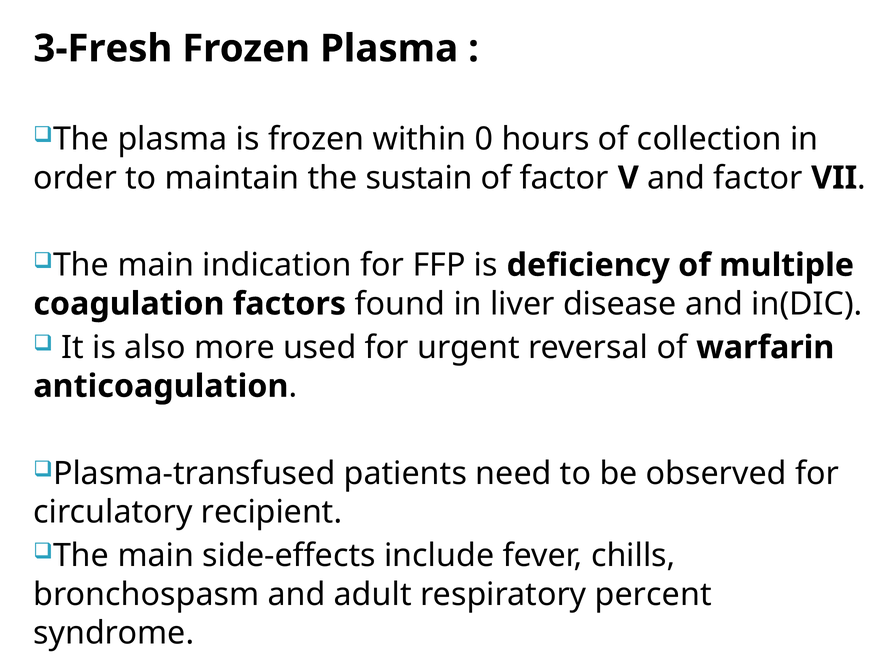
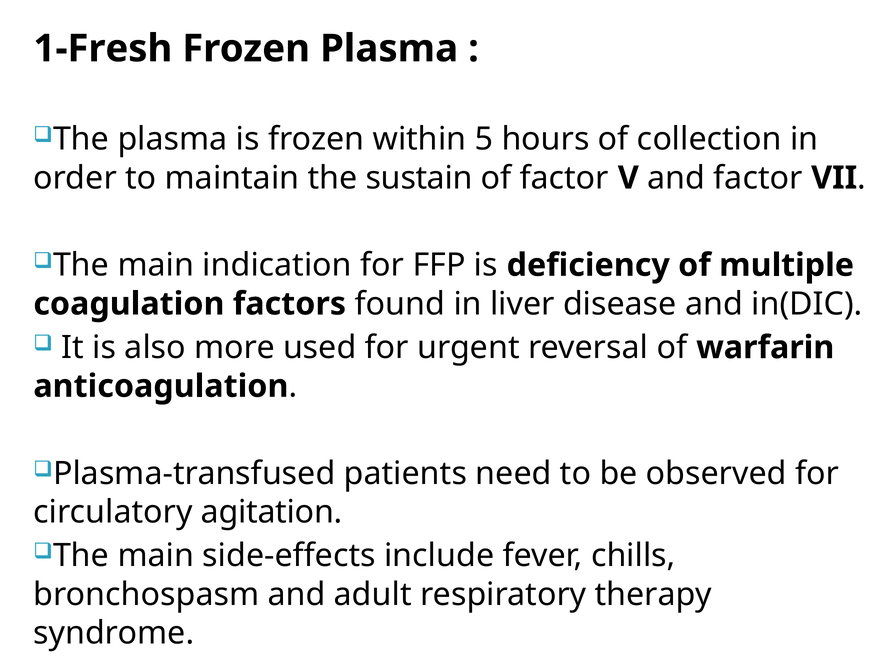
3-Fresh: 3-Fresh -> 1-Fresh
0: 0 -> 5
recipient: recipient -> agitation
percent: percent -> therapy
